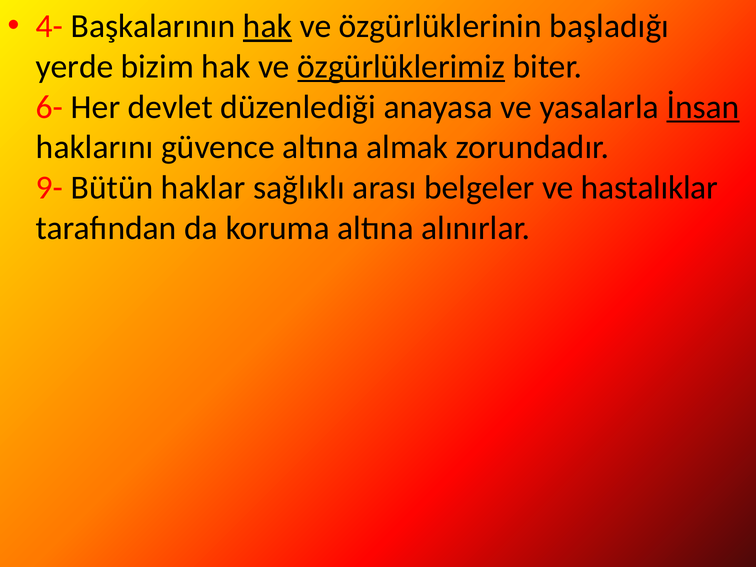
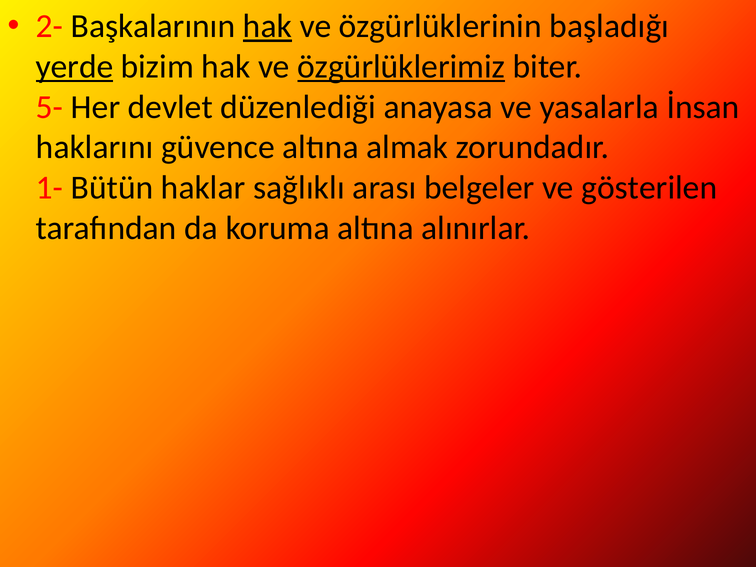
4-: 4- -> 2-
yerde underline: none -> present
6-: 6- -> 5-
İnsan underline: present -> none
9-: 9- -> 1-
hastalıklar: hastalıklar -> gösterilen
